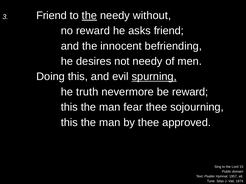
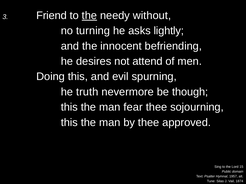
no reward: reward -> turning
asks friend: friend -> lightly
not needy: needy -> attend
spurning underline: present -> none
be reward: reward -> though
